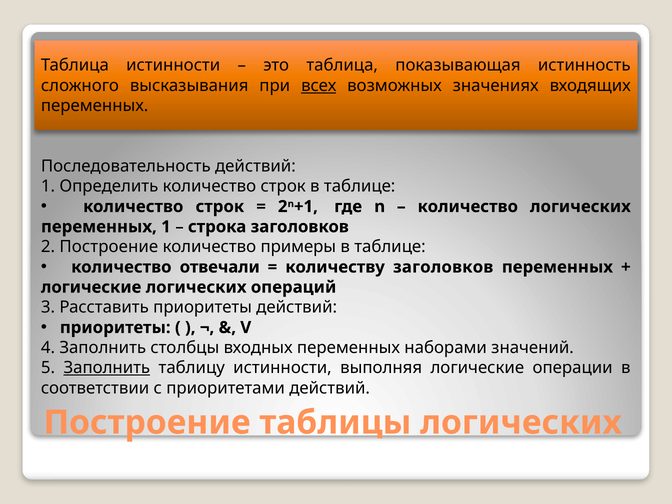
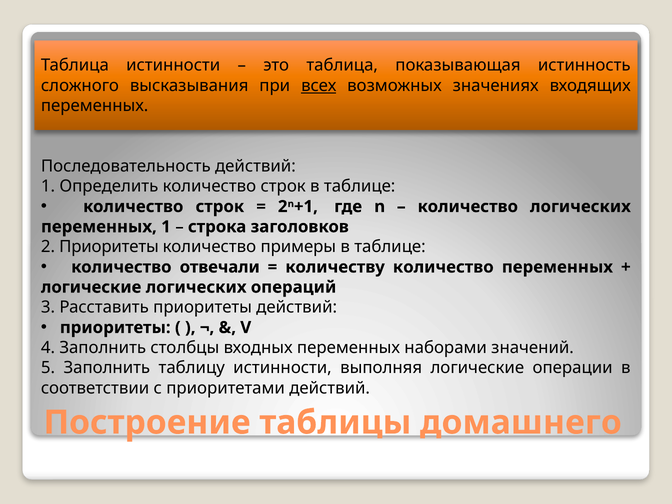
2 Построение: Построение -> Приоритеты
количеству заголовков: заголовков -> количество
Заполнить at (107, 368) underline: present -> none
таблицы логических: логических -> домашнего
